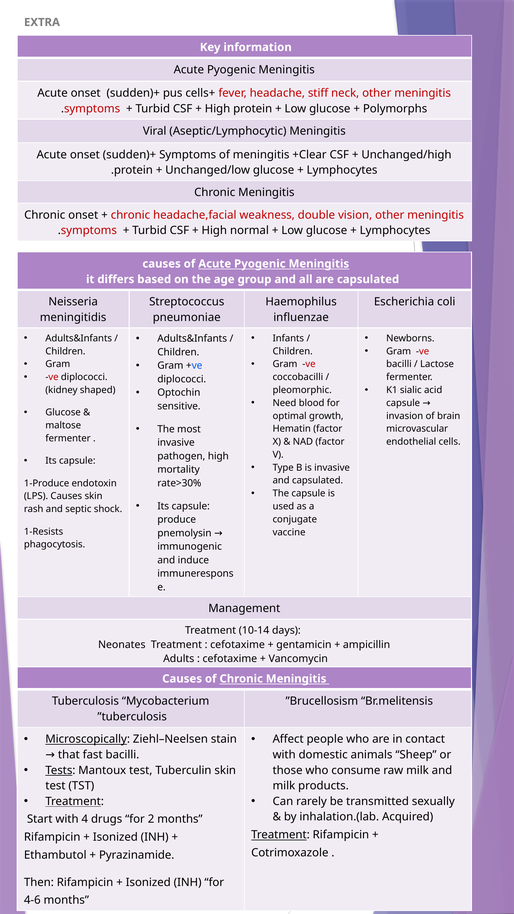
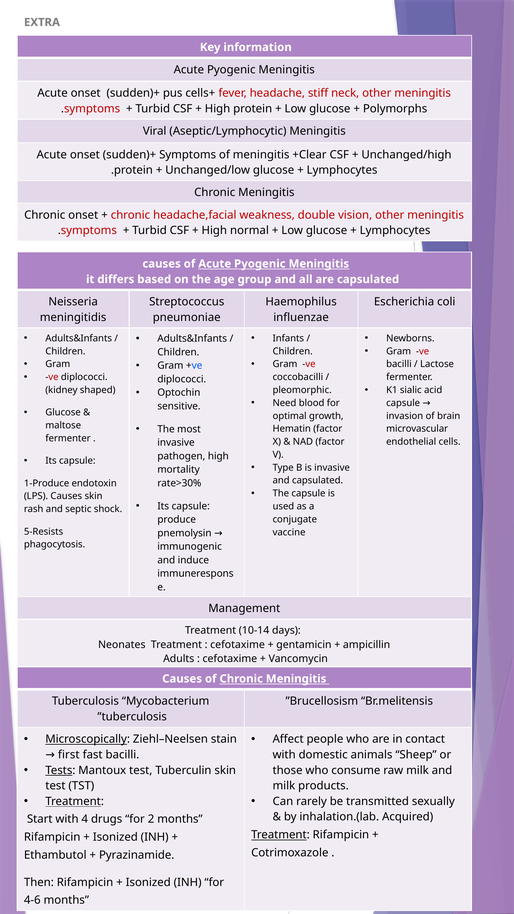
1-Resists: 1-Resists -> 5-Resists
that: that -> first
